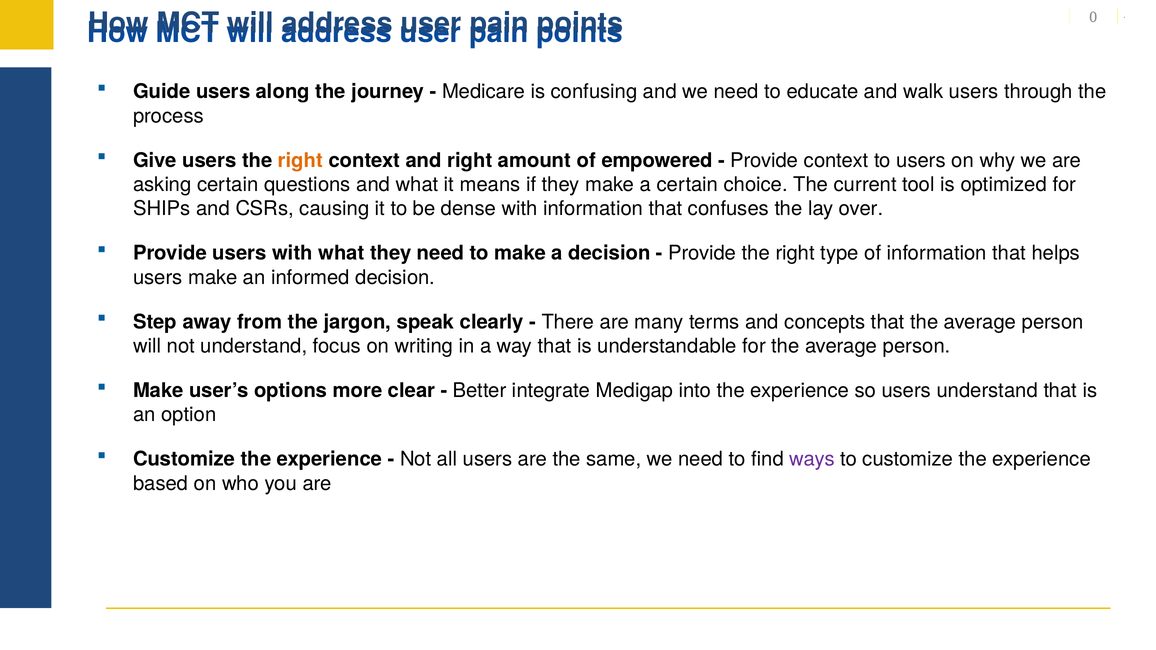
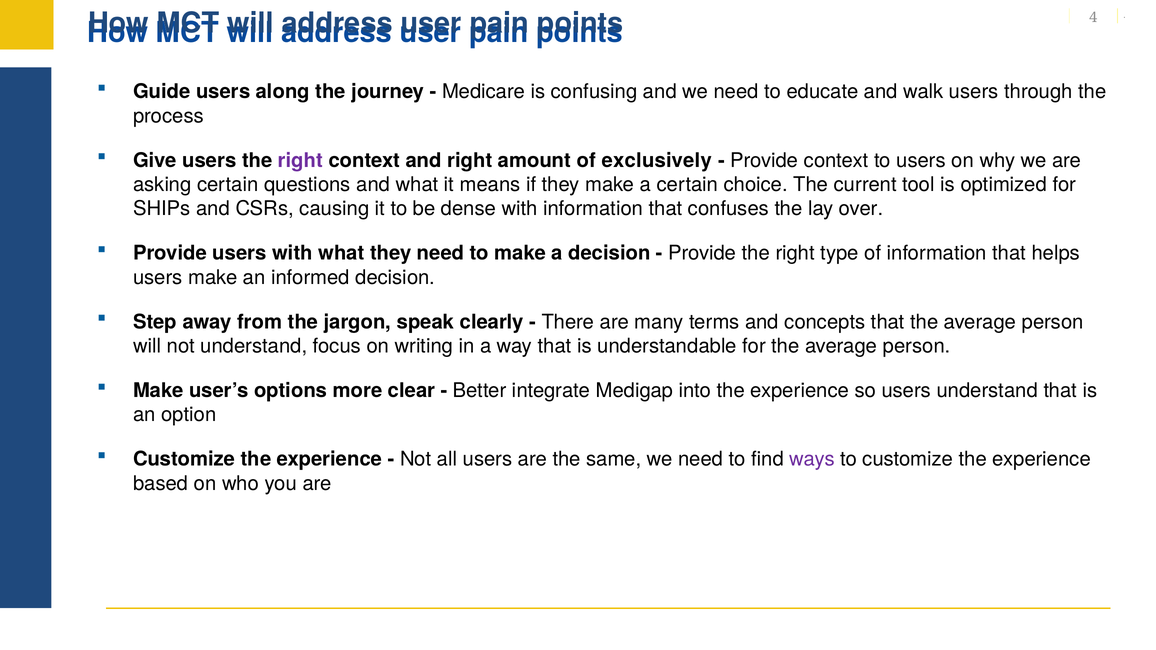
0: 0 -> 4
right at (300, 160) colour: orange -> purple
empowered: empowered -> exclusively
